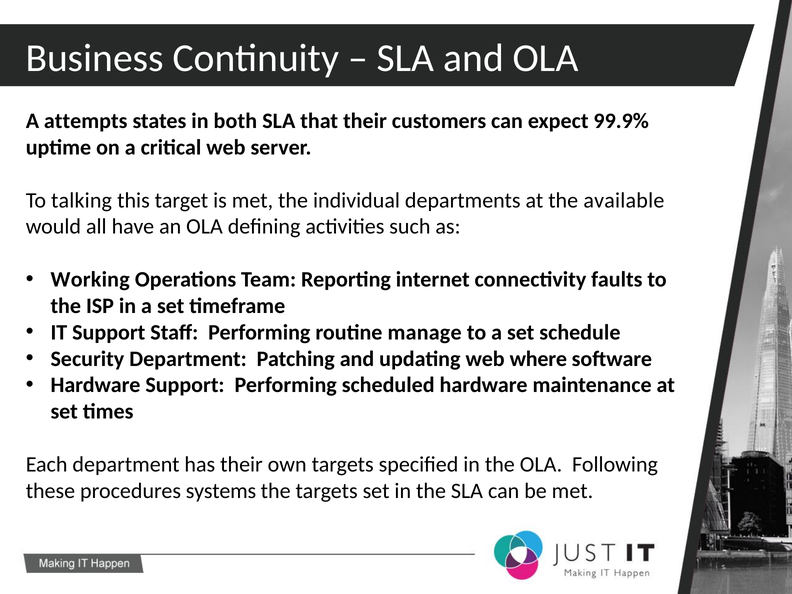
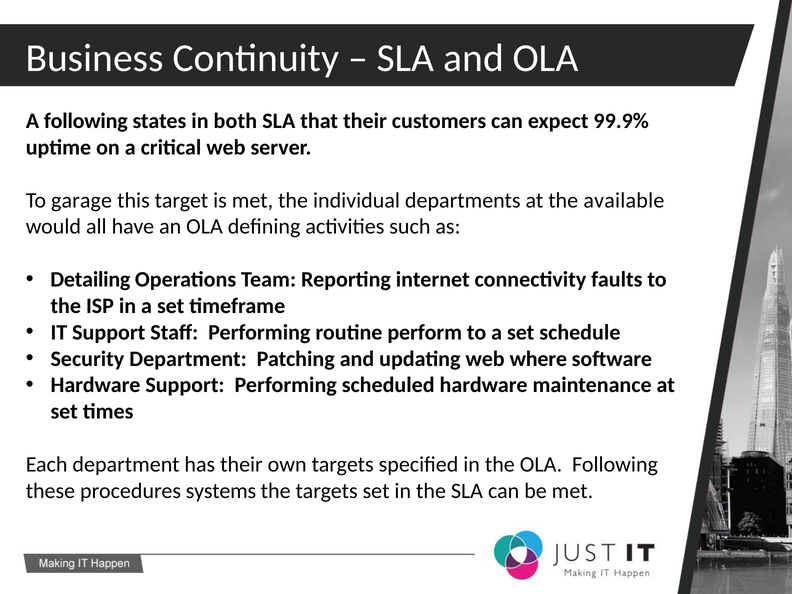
A attempts: attempts -> following
talking: talking -> garage
Working: Working -> Detailing
manage: manage -> perform
